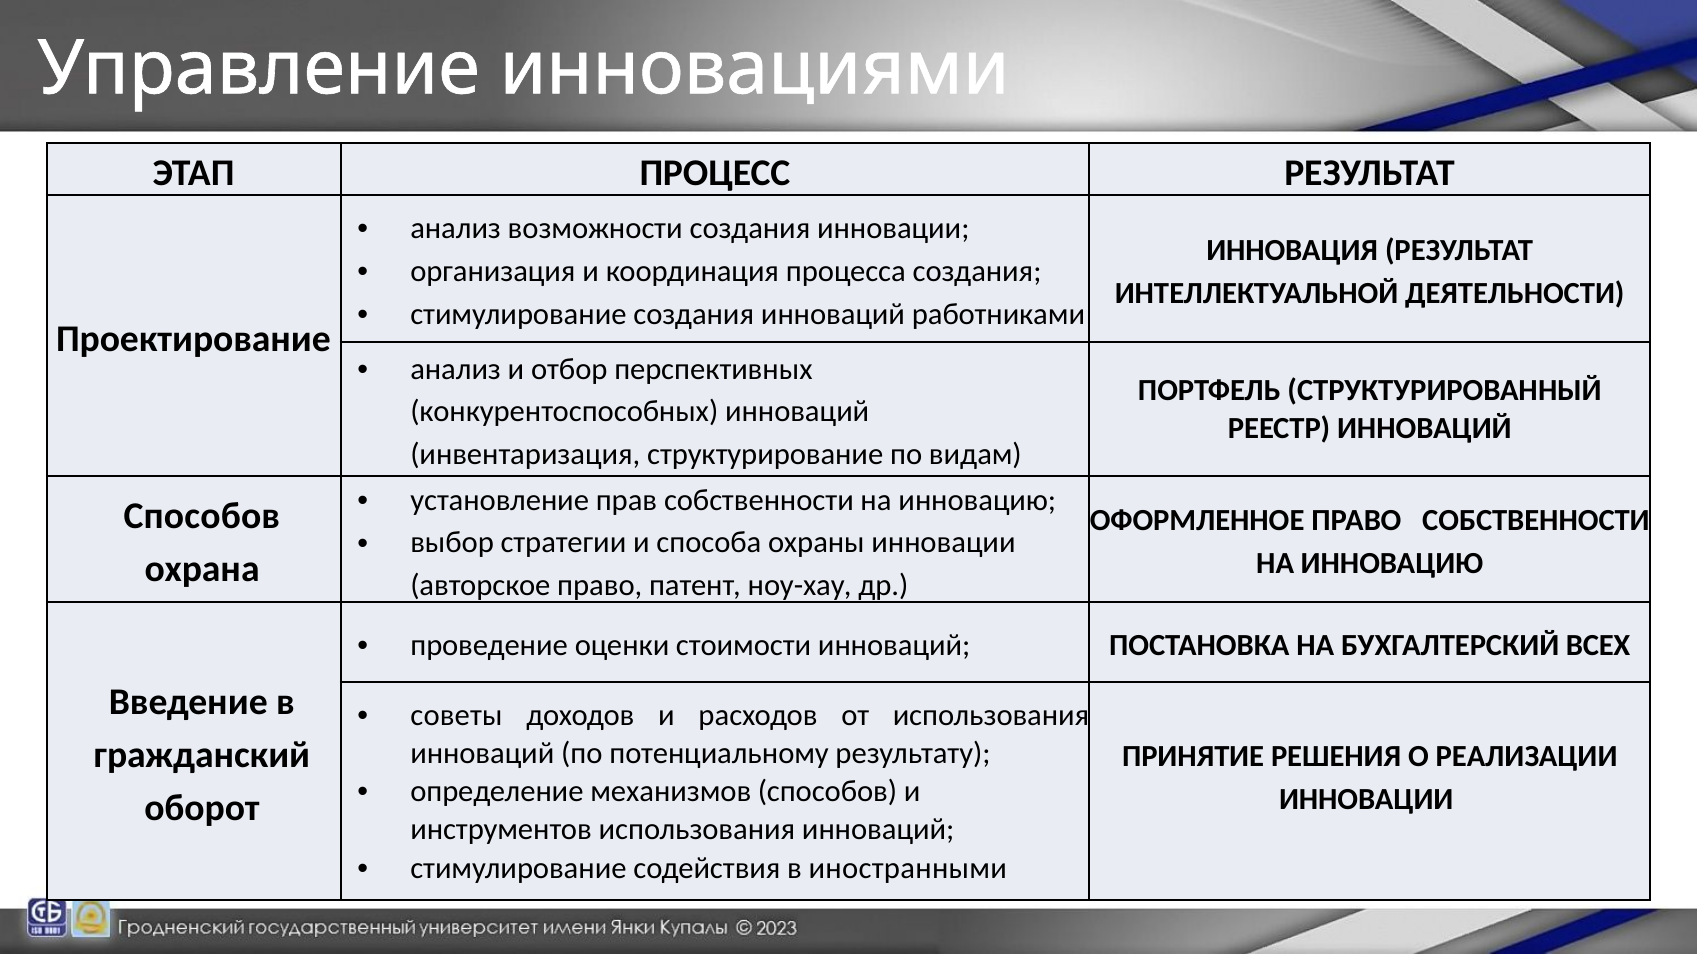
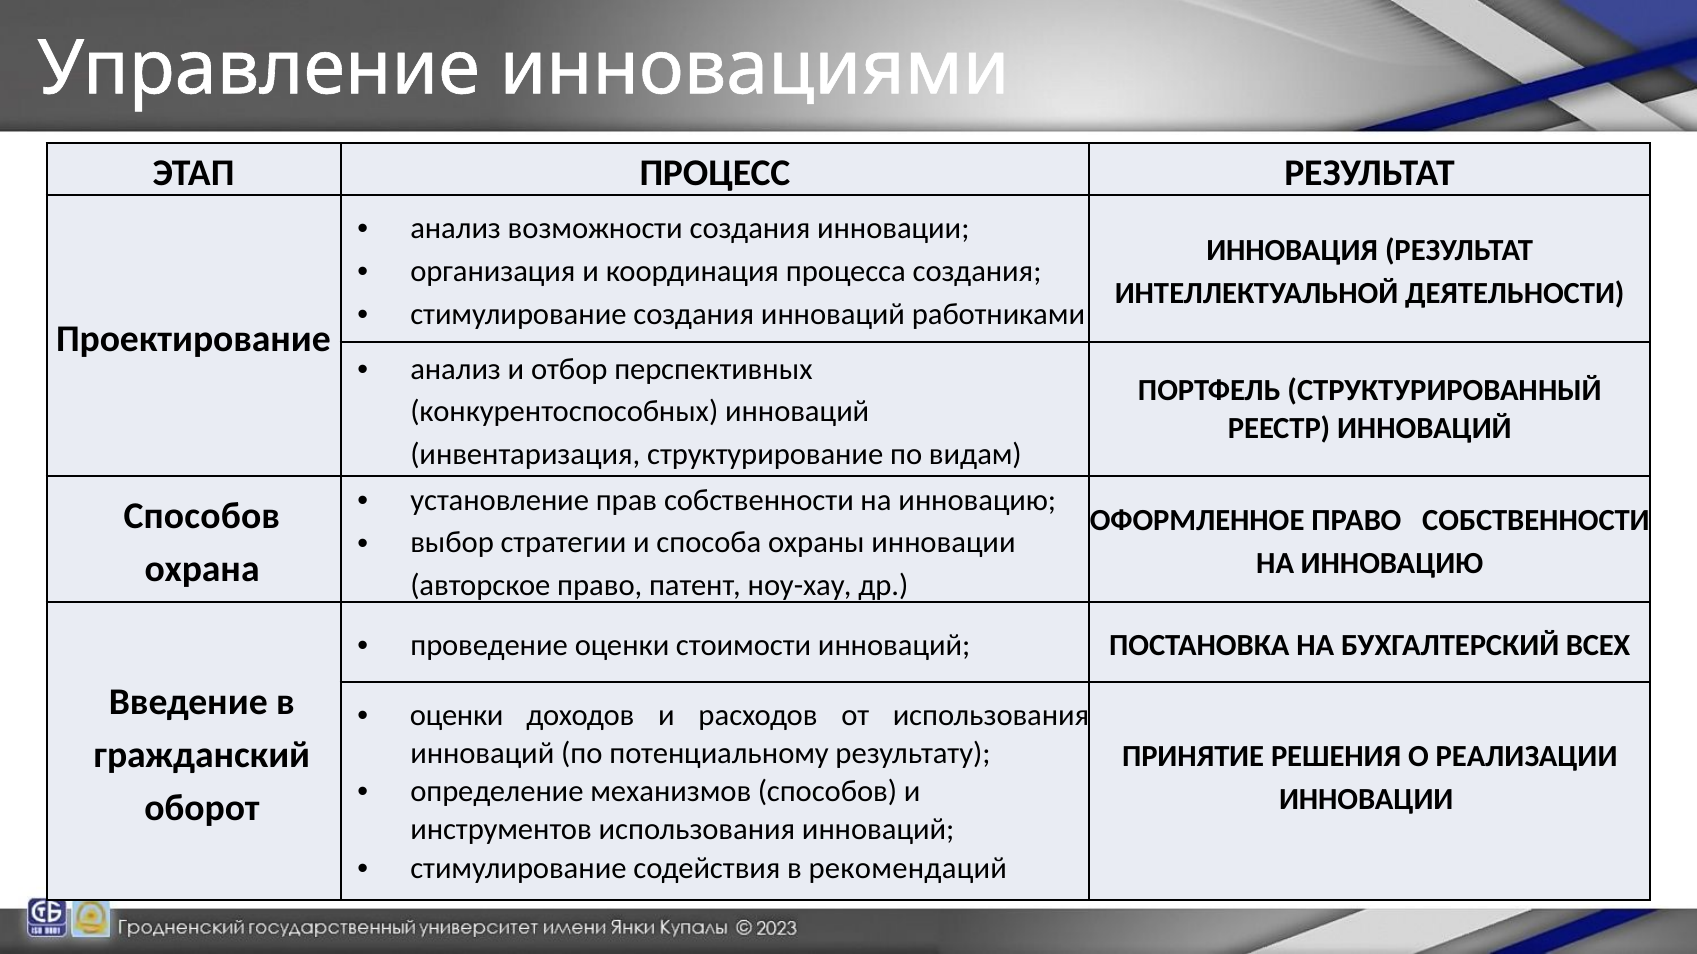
советы at (456, 716): советы -> оценки
иностранными: иностранными -> рекомендаций
